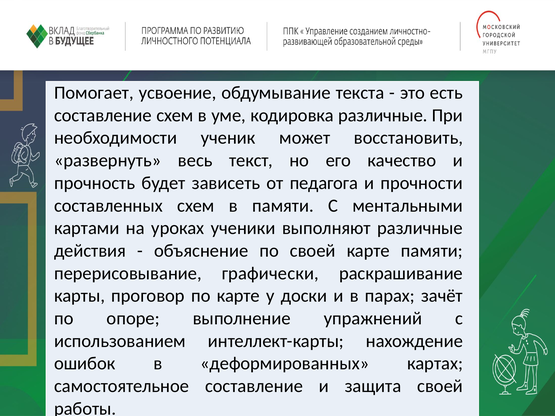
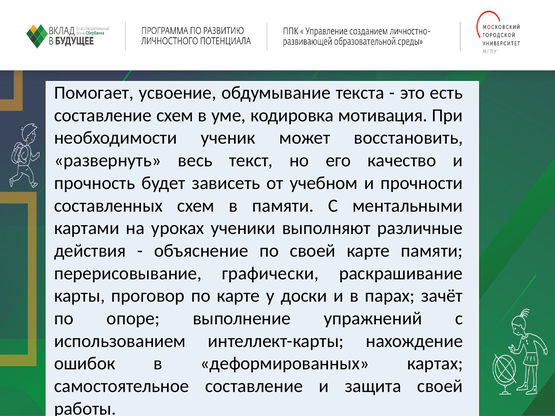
кодировка различные: различные -> мотивация
педагога: педагога -> учебном
